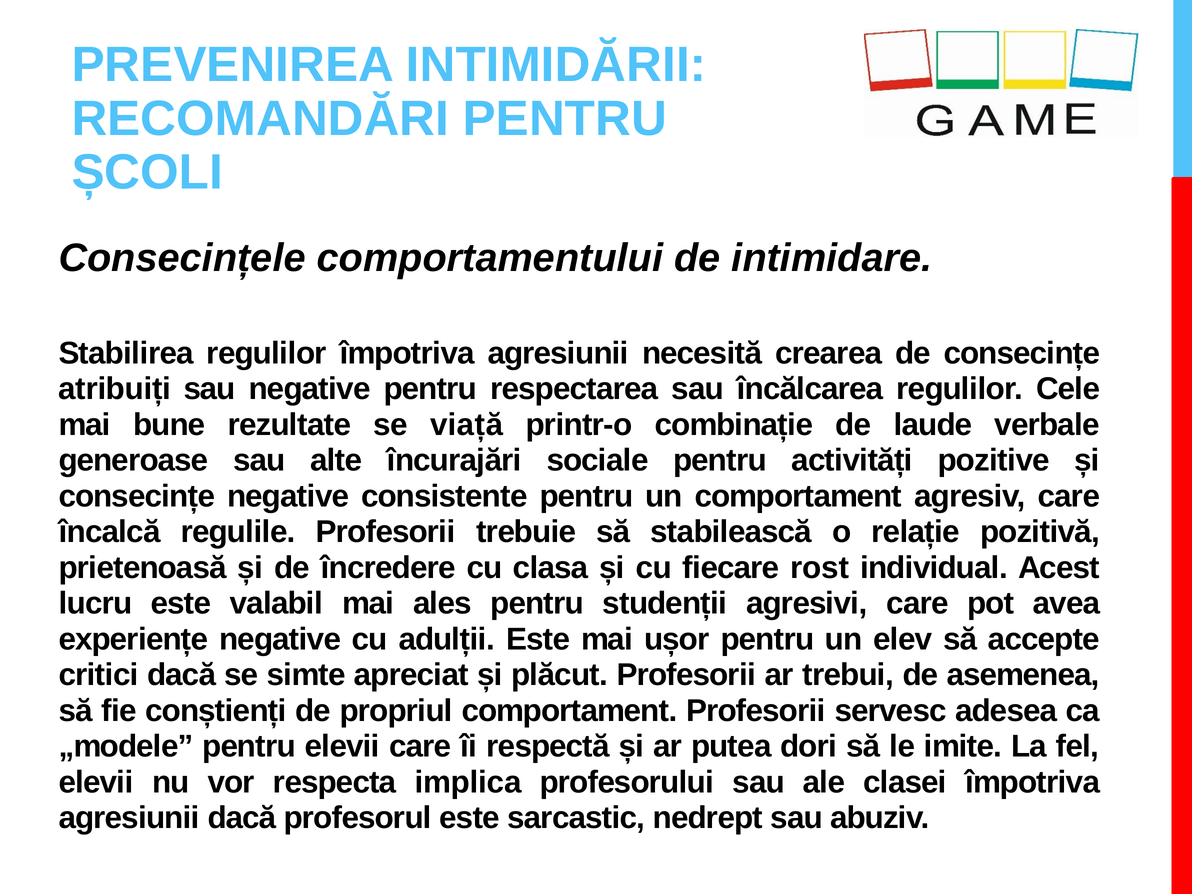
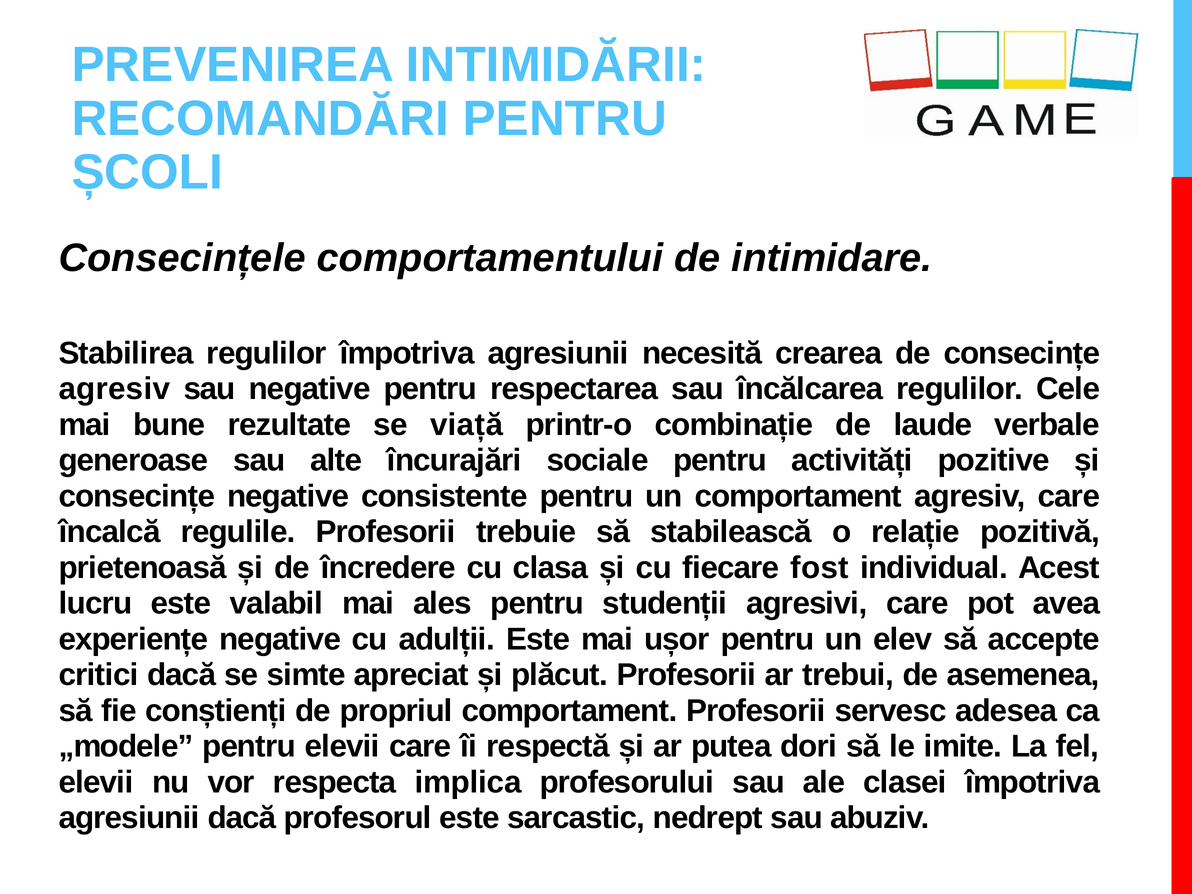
atribuiți at (115, 389): atribuiți -> agresiv
rost: rost -> fost
